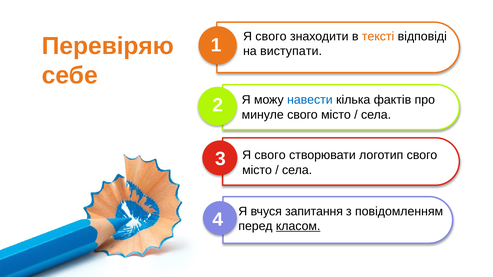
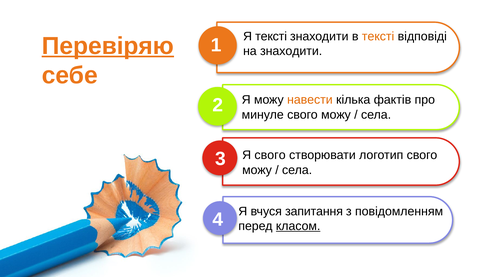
свого at (271, 36): свого -> тексті
Перевіряю underline: none -> present
на виступати: виступати -> знаходити
навести colour: blue -> orange
минуле свого місто: місто -> можу
місто at (257, 170): місто -> можу
